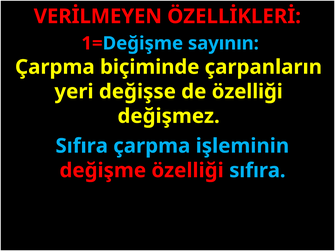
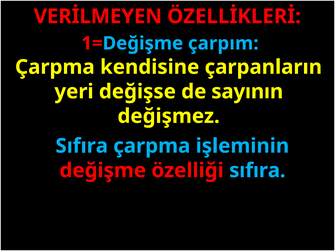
sayının: sayının -> çarpım
biçiminde: biçiminde -> kendisine
de özelliği: özelliği -> sayının
